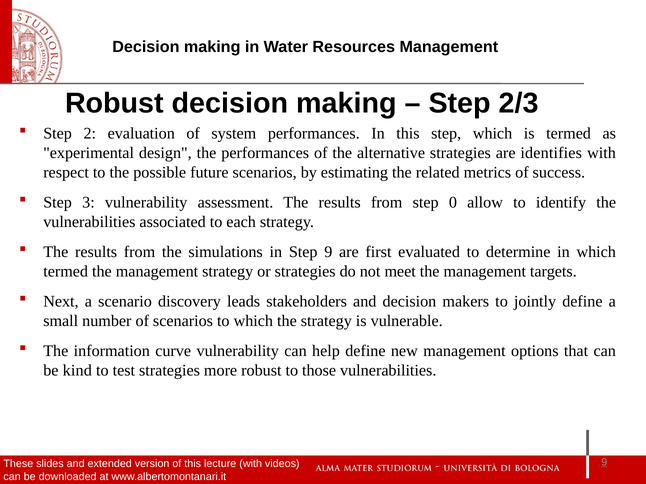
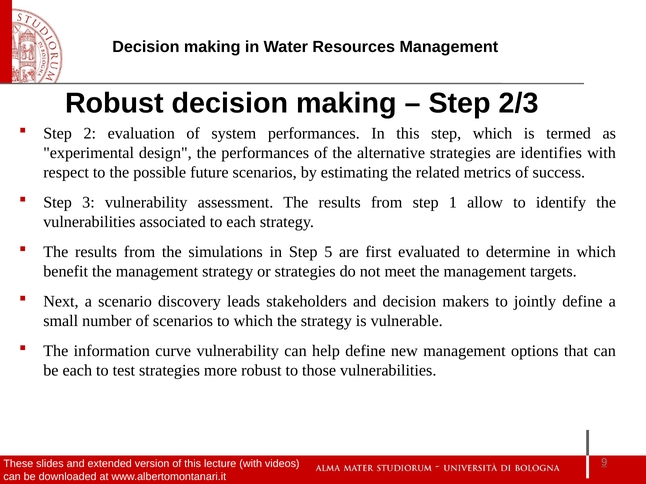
0: 0 -> 1
Step 9: 9 -> 5
termed at (66, 272): termed -> benefit
be kind: kind -> each
